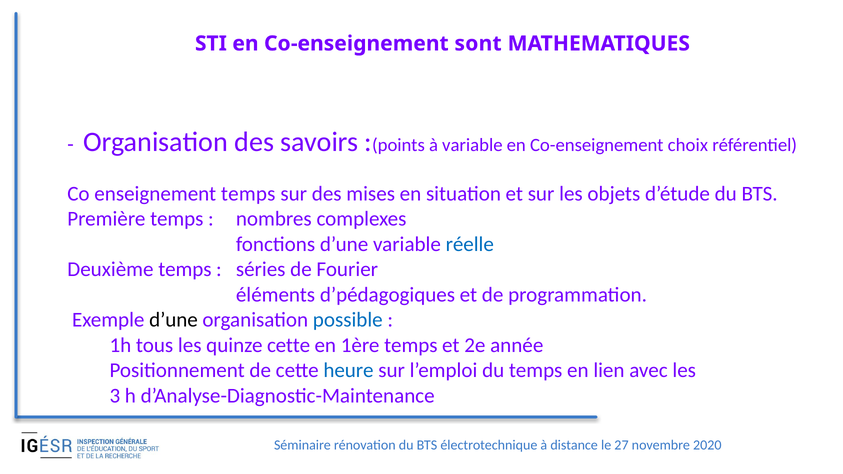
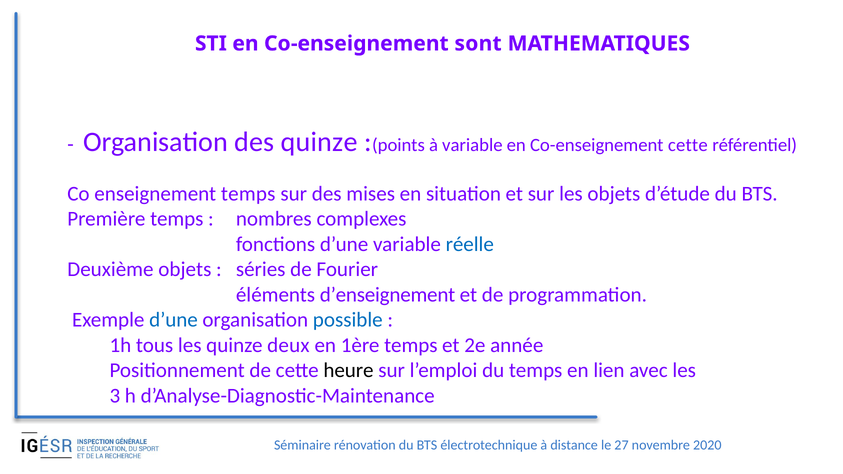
des savoirs: savoirs -> quinze
Co-enseignement choix: choix -> cette
Deuxième temps: temps -> objets
d’pédagogiques: d’pédagogiques -> d’enseignement
d’une at (174, 320) colour: black -> blue
quinze cette: cette -> deux
heure colour: blue -> black
